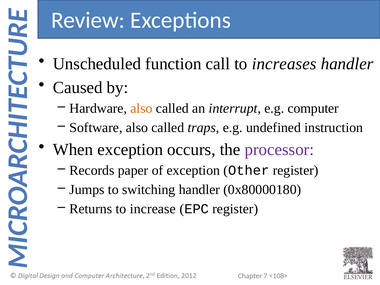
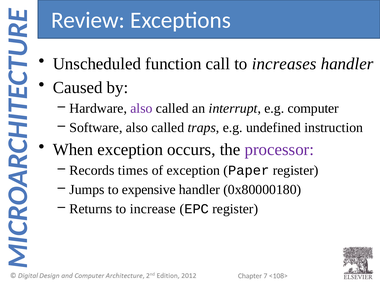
also at (141, 108) colour: orange -> purple
paper: paper -> times
Other: Other -> Paper
switching: switching -> expensive
